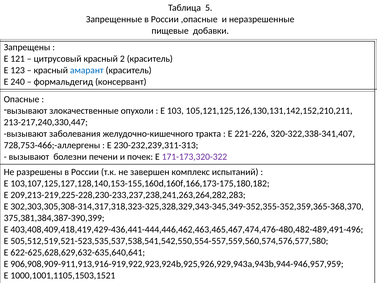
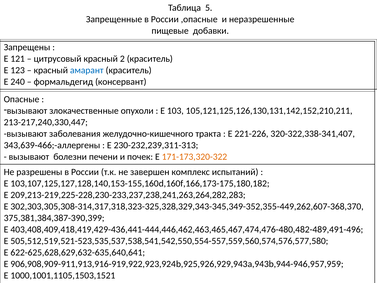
728,753-466;-аллергены: 728,753-466;-аллергены -> 343,639-466;-аллергены
171-173,320-322 colour: purple -> orange
302,303,305,308-314,317,318,323-325,328,329,343-345,349-352,355-352,359,365-368,370: 302,303,305,308-314,317,318,323-325,328,329,343-345,349-352,355-352,359,365-368,370 -> 302,303,305,308-314,317,318,323-325,328,329,343-345,349-352,355-449,262,607-368,370
